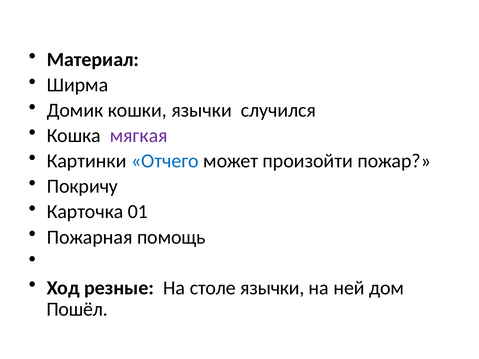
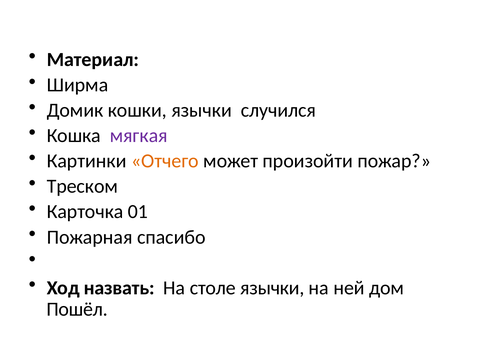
Отчего colour: blue -> orange
Покричу: Покричу -> Треском
помощь: помощь -> спасибо
резные: резные -> назвать
